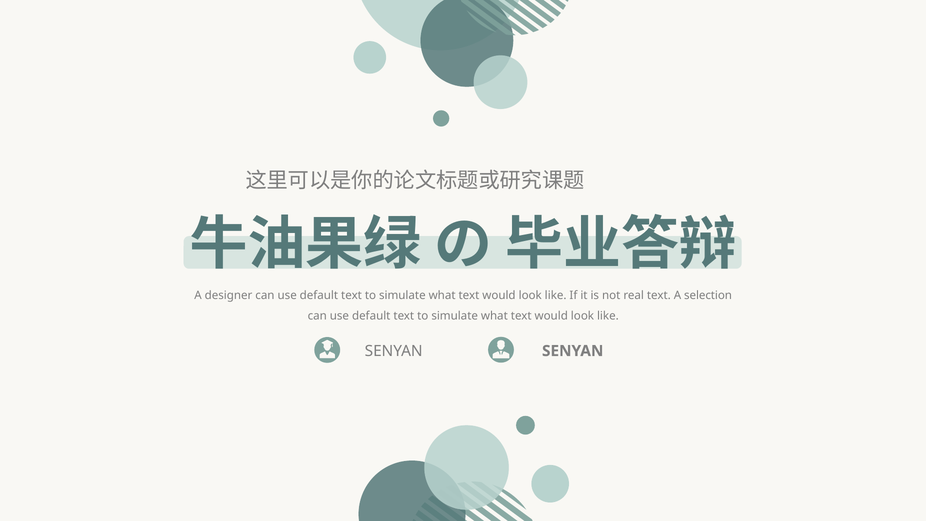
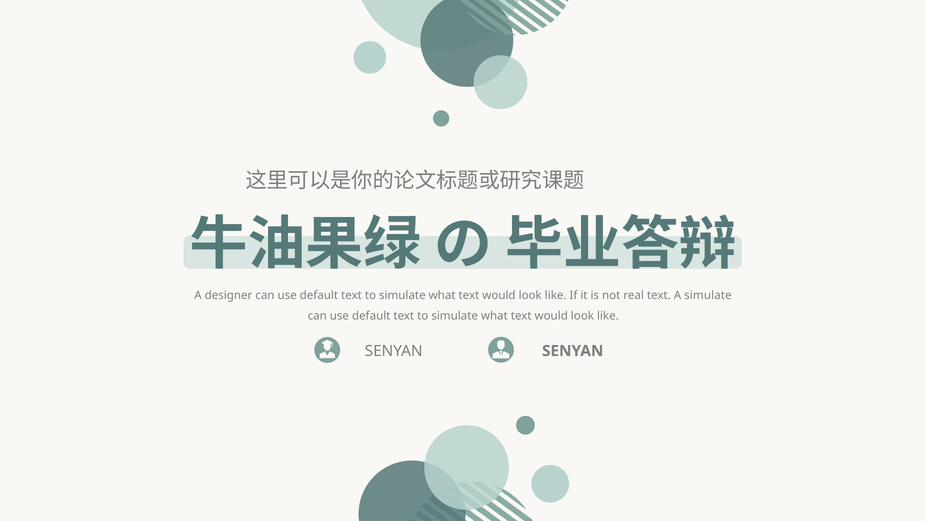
A selection: selection -> simulate
